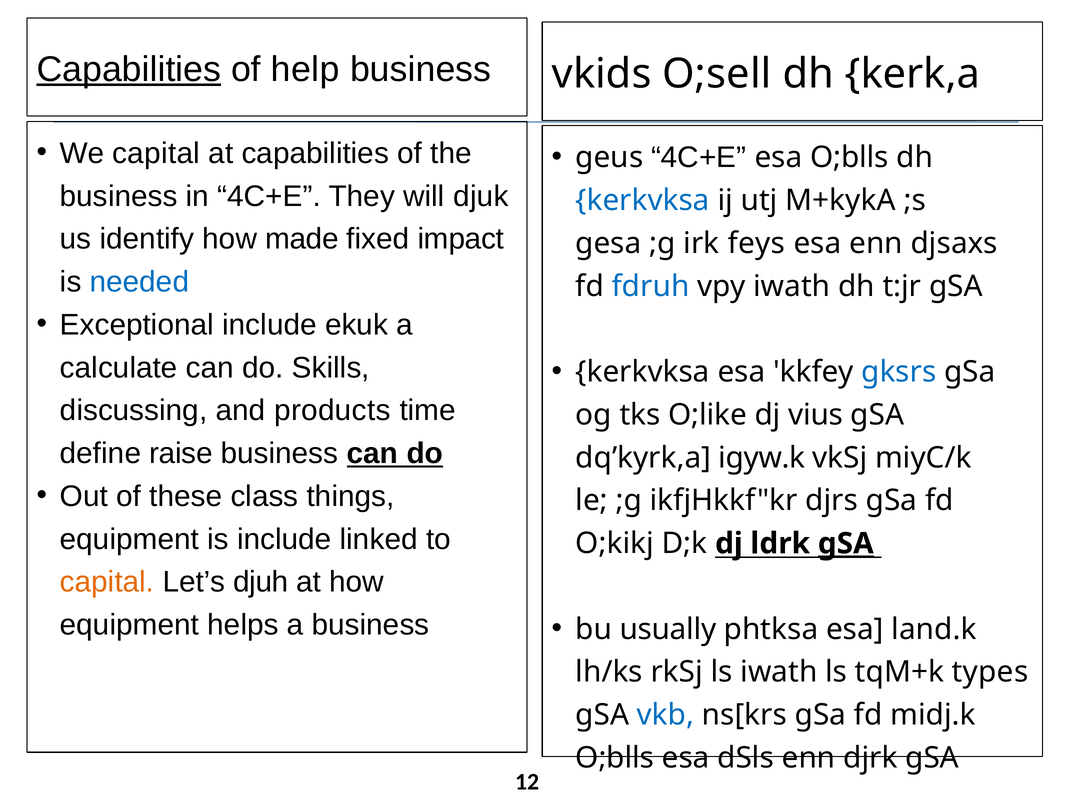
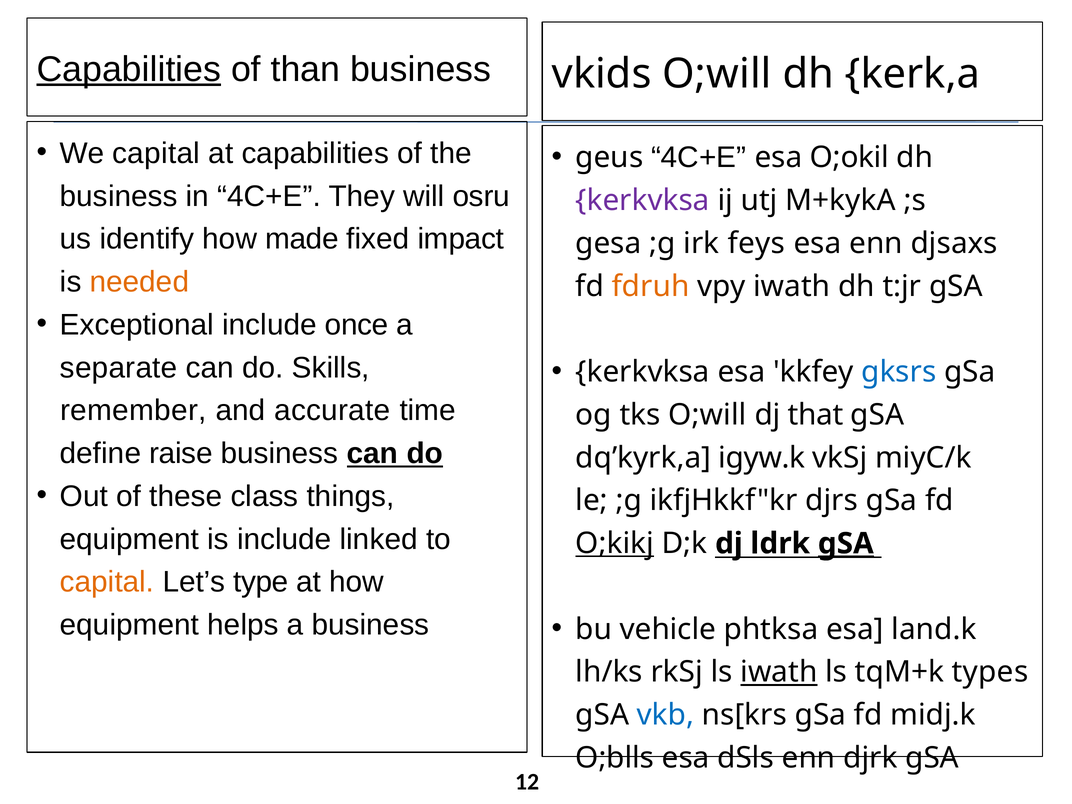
help: help -> than
vkids O;sell: O;sell -> O;will
esa O;blls: O;blls -> O;okil
djuk: djuk -> osru
kerkvksa at (643, 200) colour: blue -> purple
needed colour: blue -> orange
fdruh colour: blue -> orange
ekuk: ekuk -> once
calculate: calculate -> separate
discussing: discussing -> remember
products: products -> accurate
tks O;like: O;like -> O;will
vius: vius -> that
O;kikj underline: none -> present
djuh: djuh -> type
usually: usually -> vehicle
iwath at (779, 672) underline: none -> present
